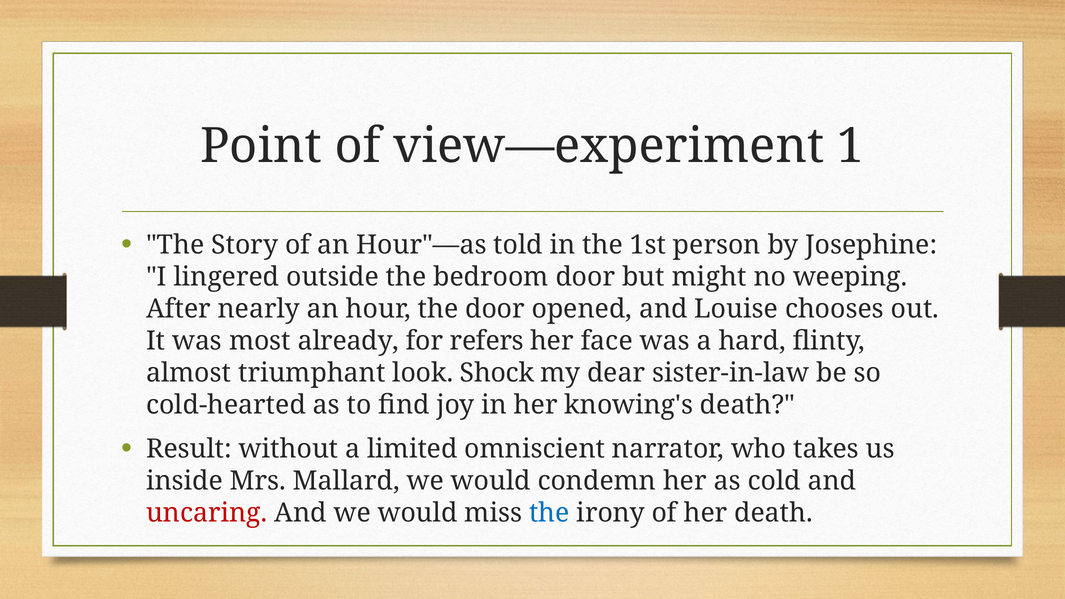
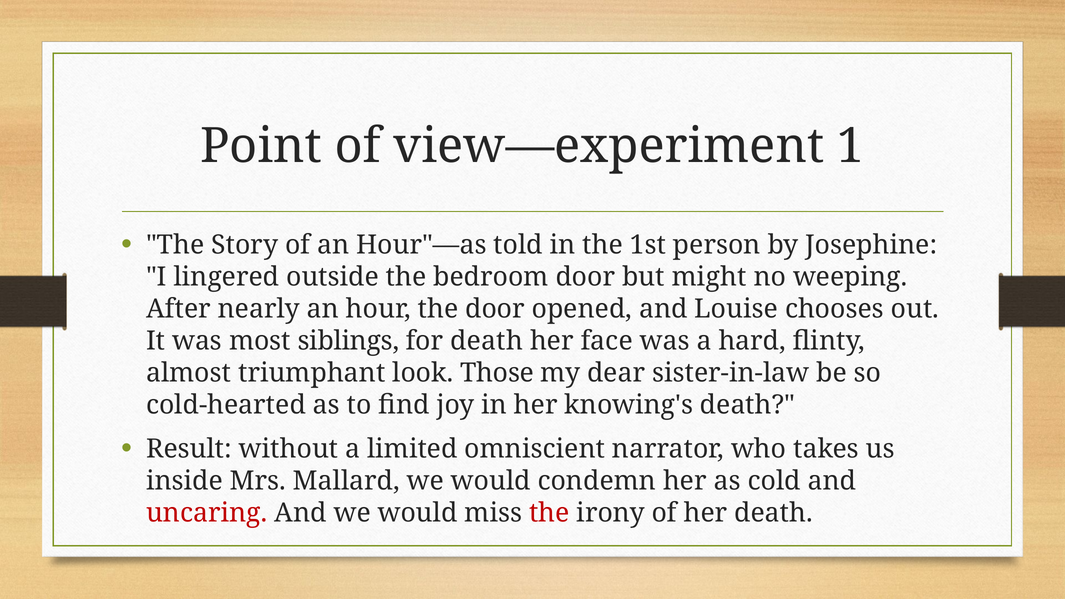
already: already -> siblings
for refers: refers -> death
Shock: Shock -> Those
the at (549, 513) colour: blue -> red
